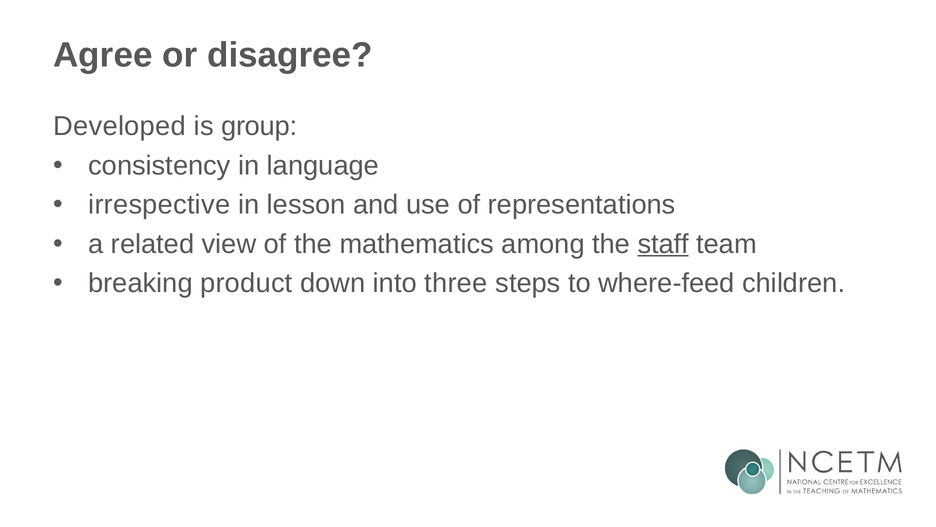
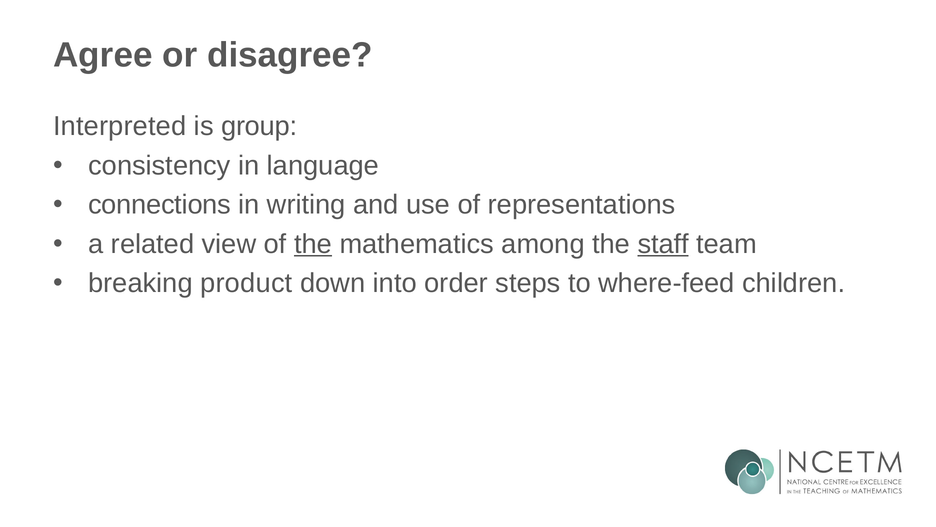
Developed: Developed -> Interpreted
irrespective: irrespective -> connections
lesson: lesson -> writing
the at (313, 244) underline: none -> present
three: three -> order
